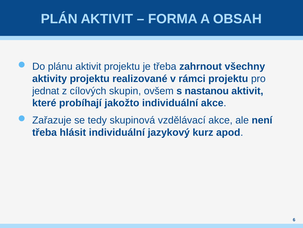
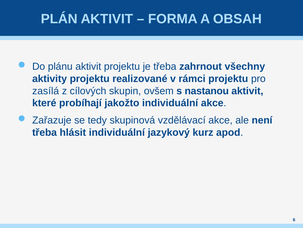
jednat: jednat -> zasílá
